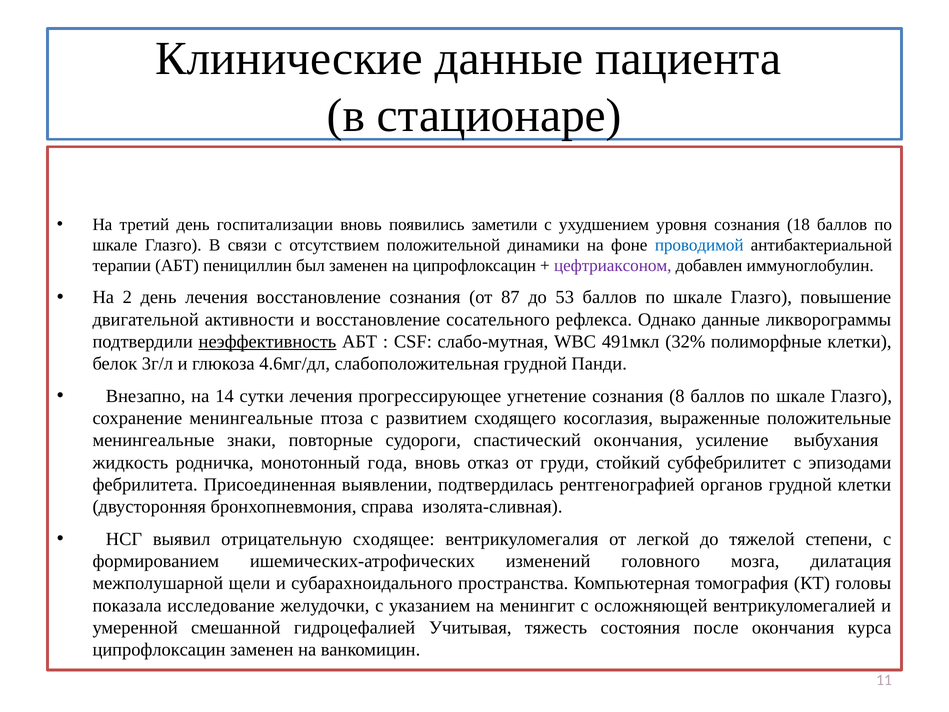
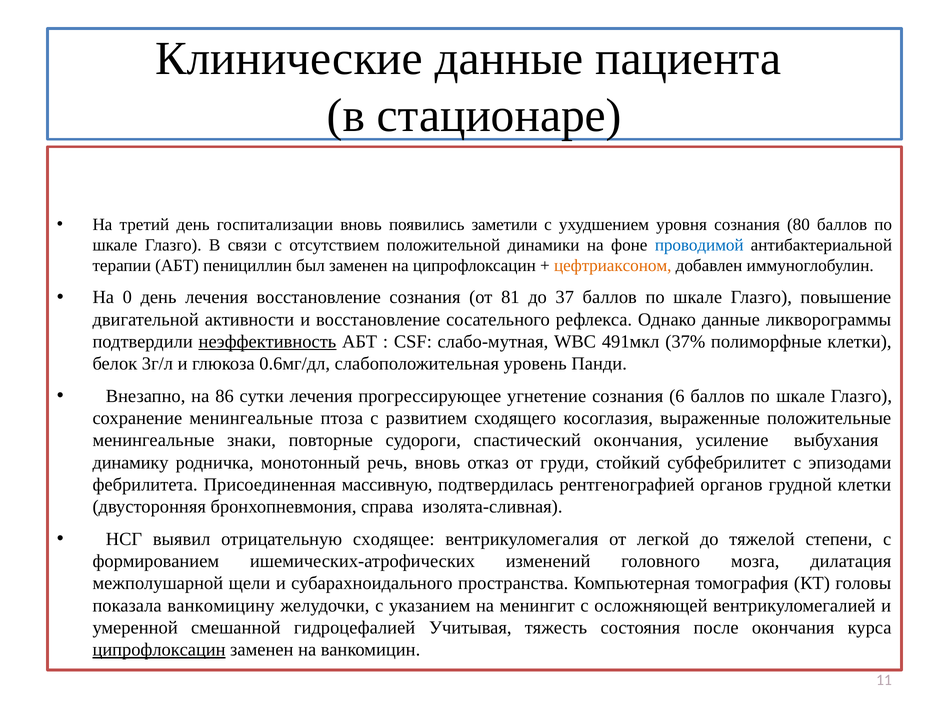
18: 18 -> 80
цефтриаксоном colour: purple -> orange
2: 2 -> 0
87: 87 -> 81
53: 53 -> 37
32%: 32% -> 37%
4.6мг/дл: 4.6мг/дл -> 0.6мг/дл
слабоположительная грудной: грудной -> уровень
14: 14 -> 86
8: 8 -> 6
жидкость: жидкость -> динамику
года: года -> речь
выявлении: выявлении -> массивную
исследование: исследование -> ванкомицину
ципрофлоксацин at (159, 650) underline: none -> present
